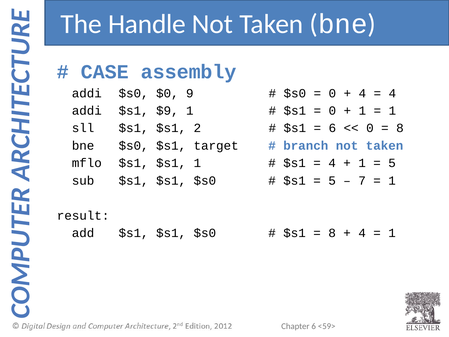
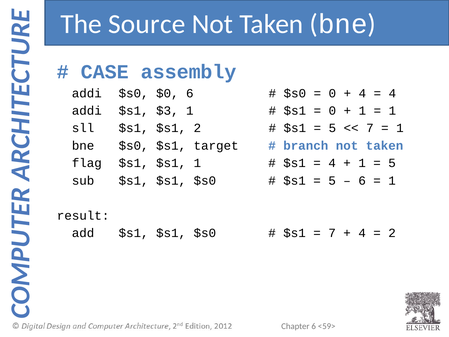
Handle: Handle -> Source
$0 9: 9 -> 6
$9: $9 -> $3
6 at (332, 128): 6 -> 5
0 at (370, 128): 0 -> 7
8 at (400, 128): 8 -> 1
mflo: mflo -> flag
7 at (362, 181): 7 -> 6
8 at (332, 233): 8 -> 7
1 at (392, 233): 1 -> 2
